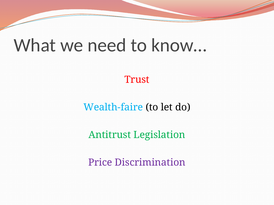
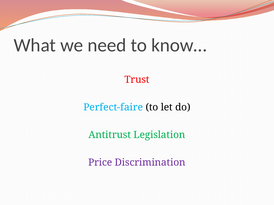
Wealth-faire: Wealth-faire -> Perfect-faire
